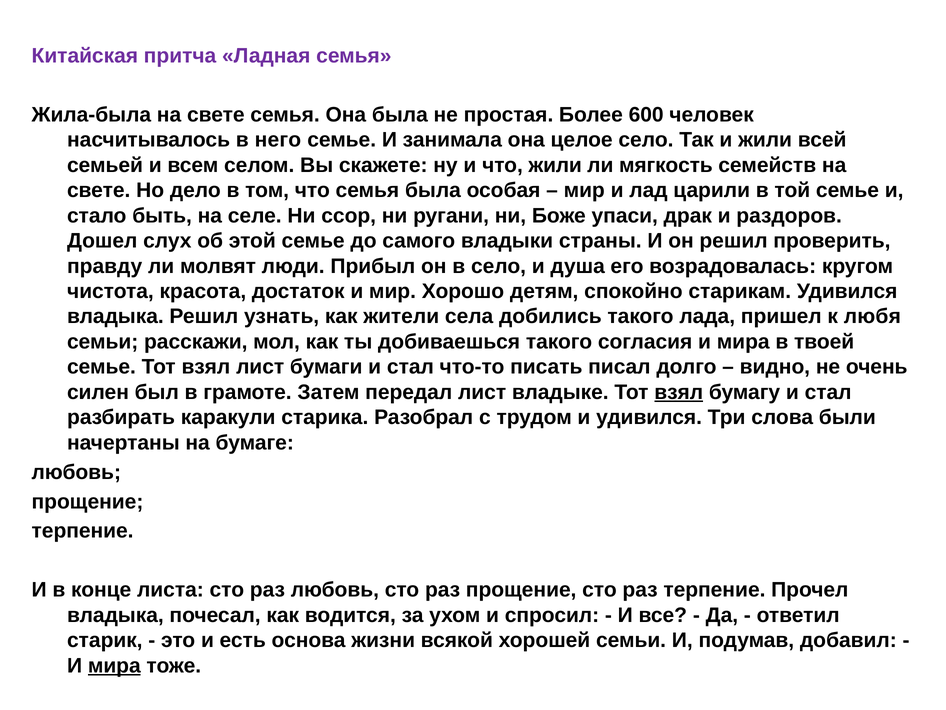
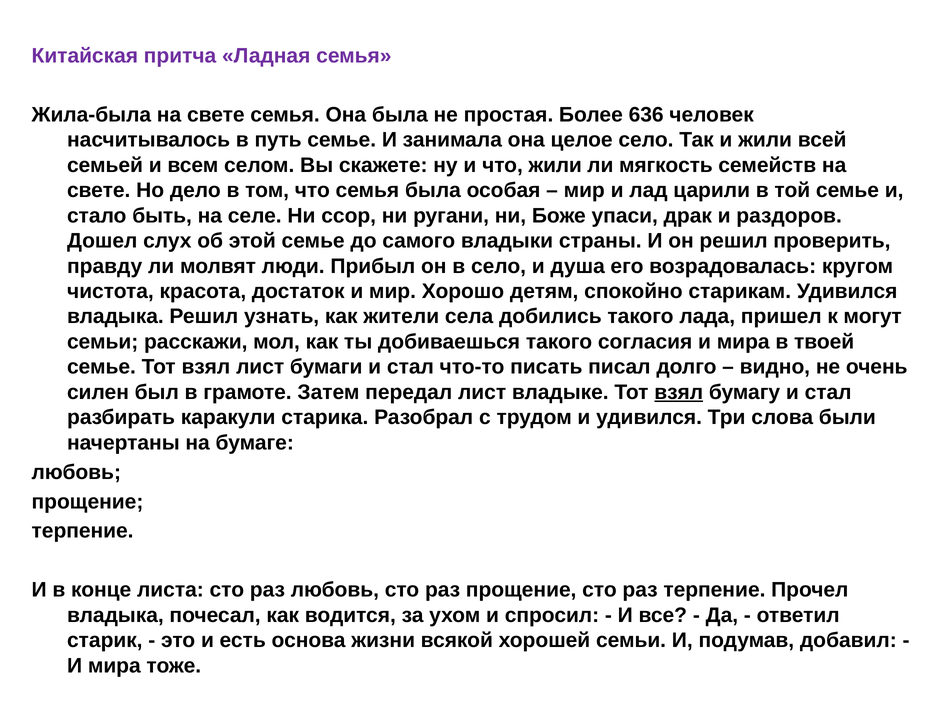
600: 600 -> 636
него: него -> путь
любя: любя -> могут
мира at (114, 665) underline: present -> none
